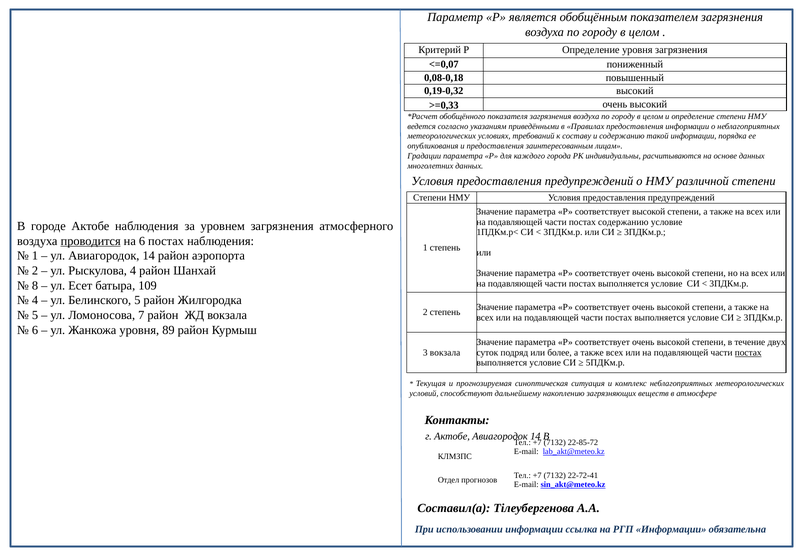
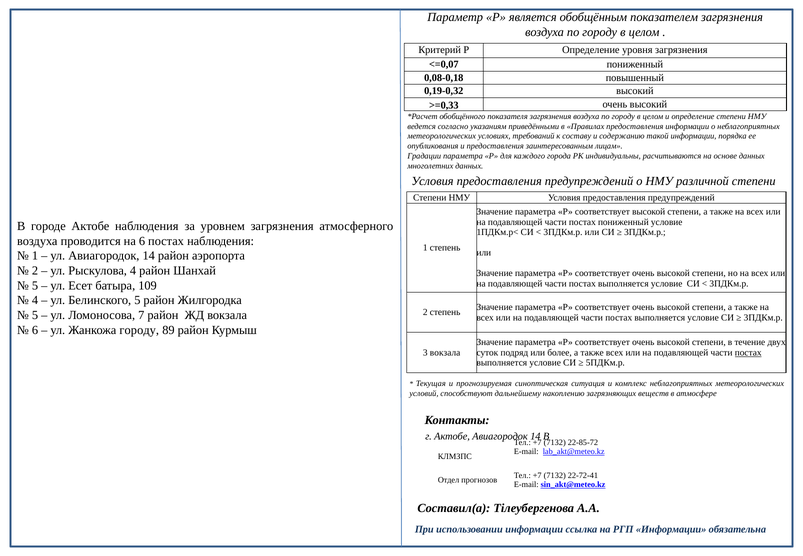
постах содержанию: содержанию -> пониженный
проводится underline: present -> none
8 at (35, 285): 8 -> 5
Жанкожа уровня: уровня -> городу
